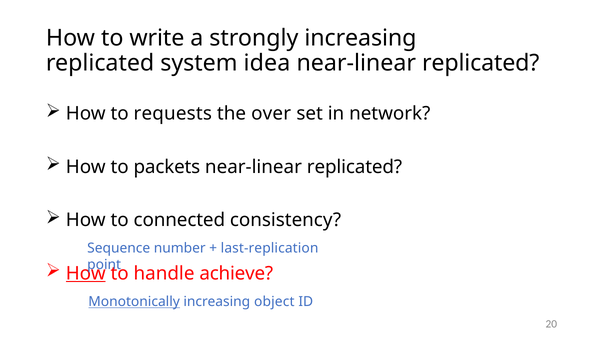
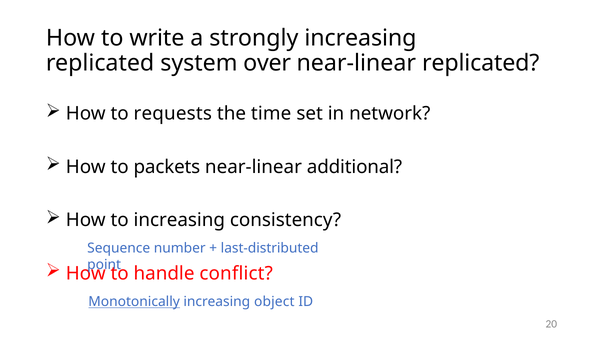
idea: idea -> over
over: over -> time
replicated at (354, 167): replicated -> additional
to connected: connected -> increasing
last-replication: last-replication -> last-distributed
How at (86, 273) underline: present -> none
achieve: achieve -> conflict
